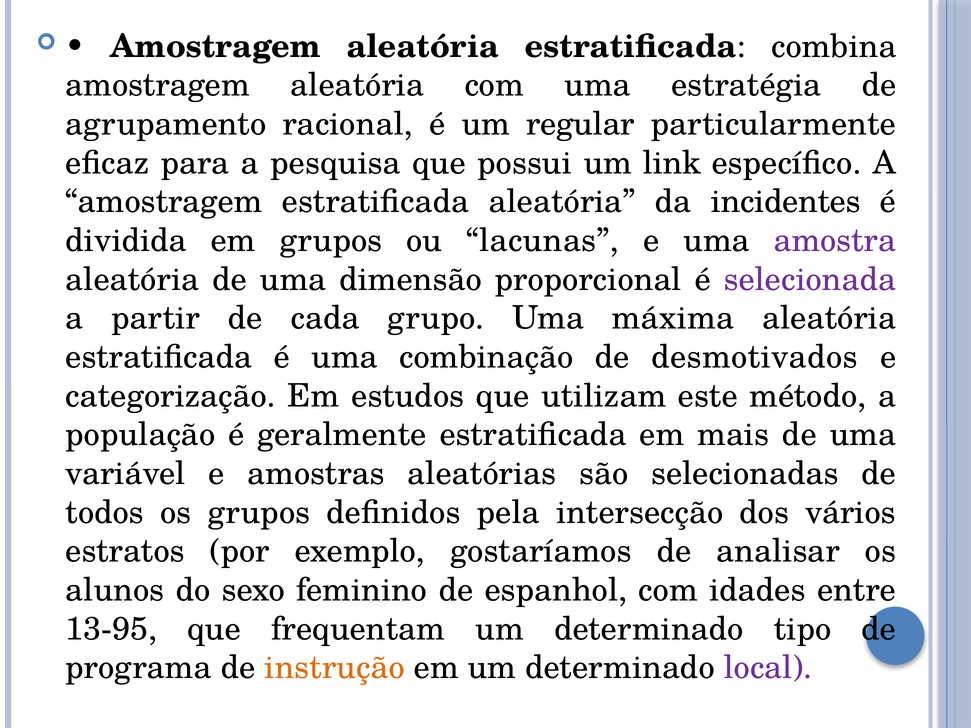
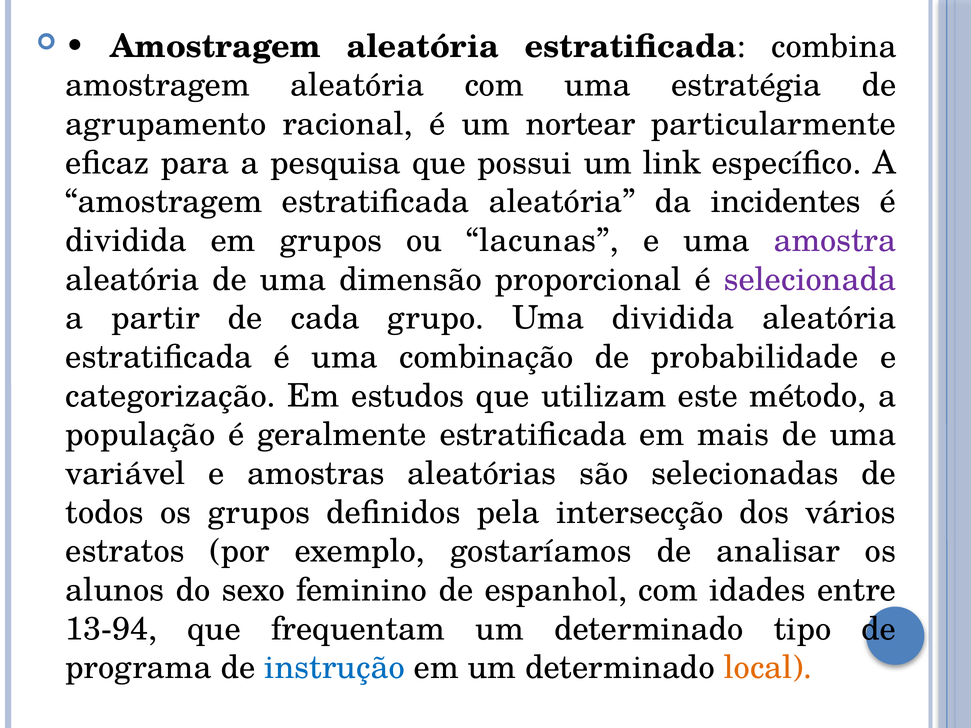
regular: regular -> nortear
Uma máxima: máxima -> dividida
desmotivados: desmotivados -> probabilidade
13-95: 13-95 -> 13-94
instrução colour: orange -> blue
local colour: purple -> orange
